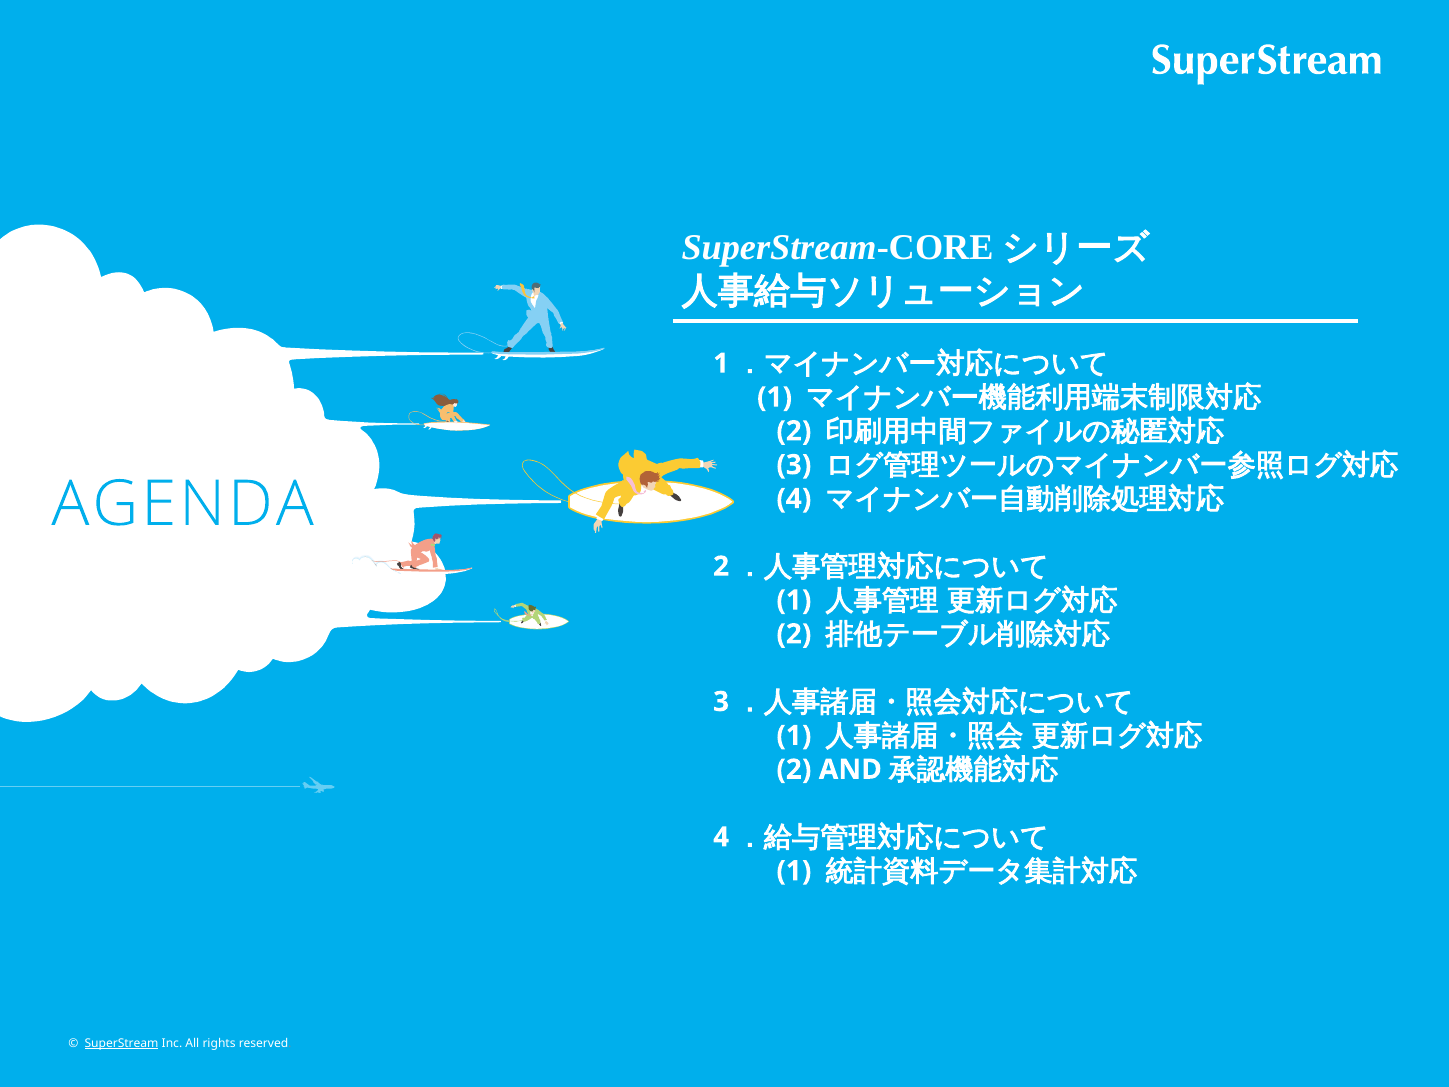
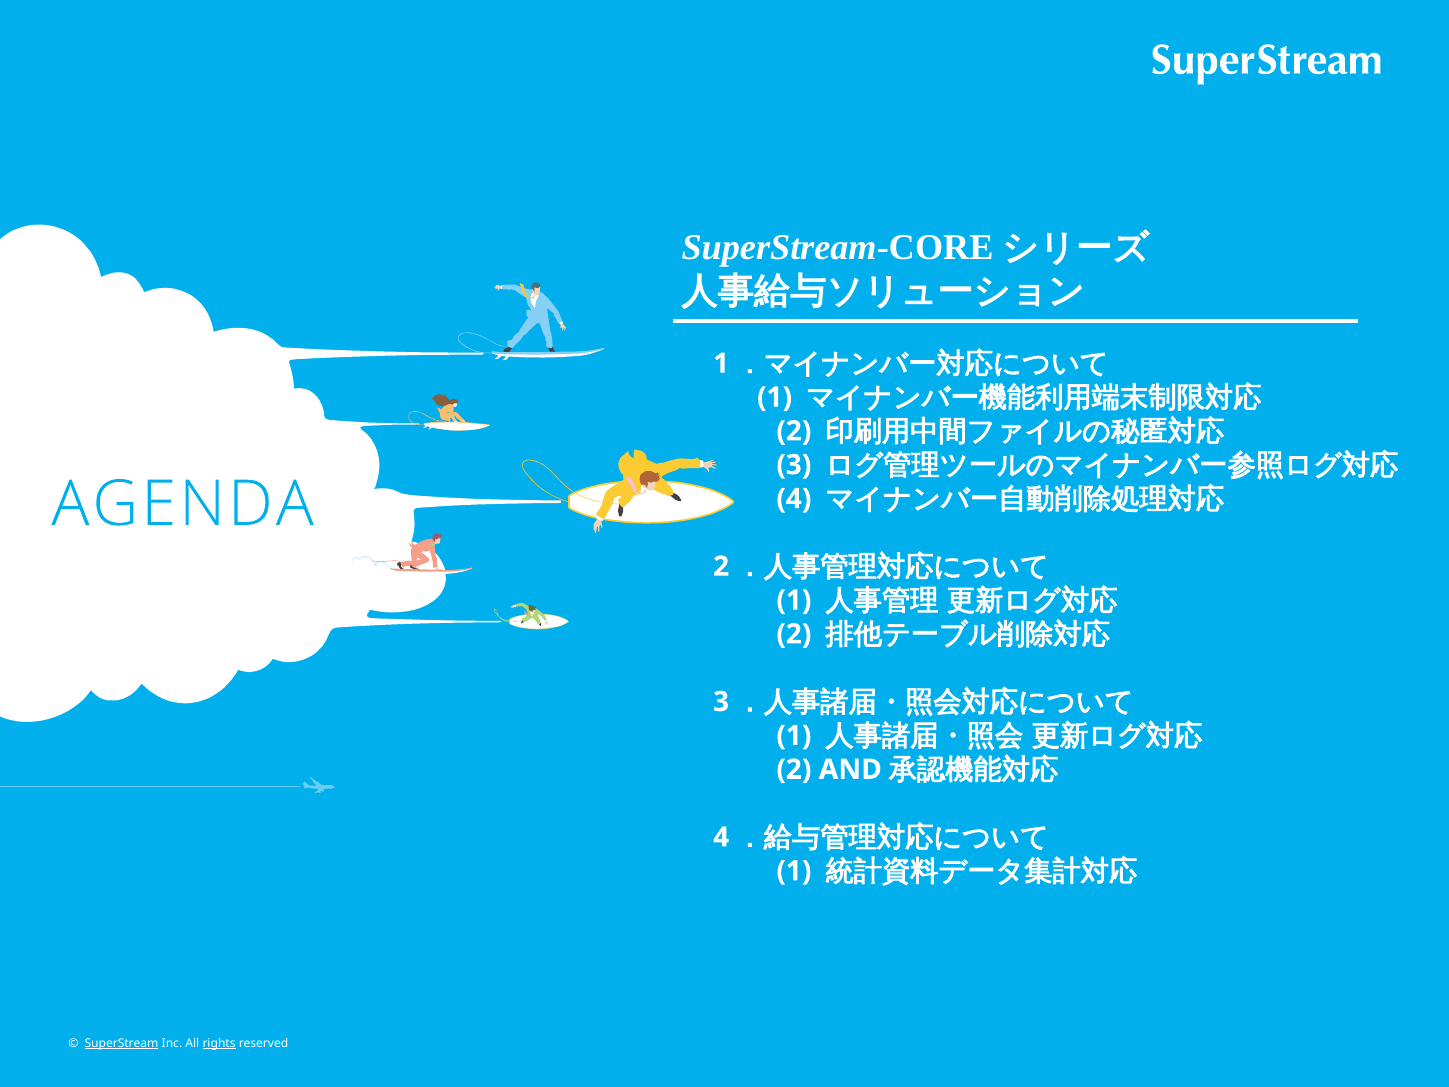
rights underline: none -> present
